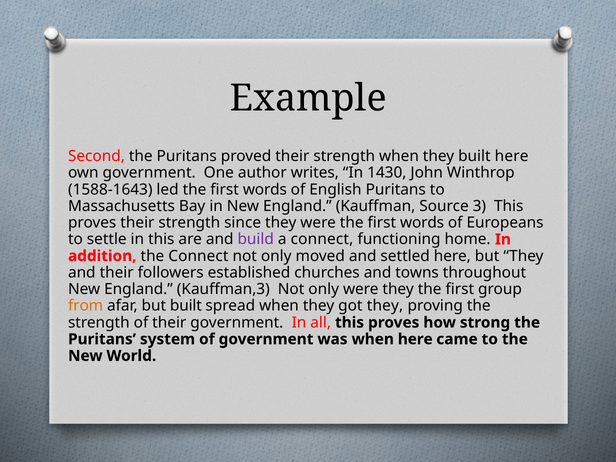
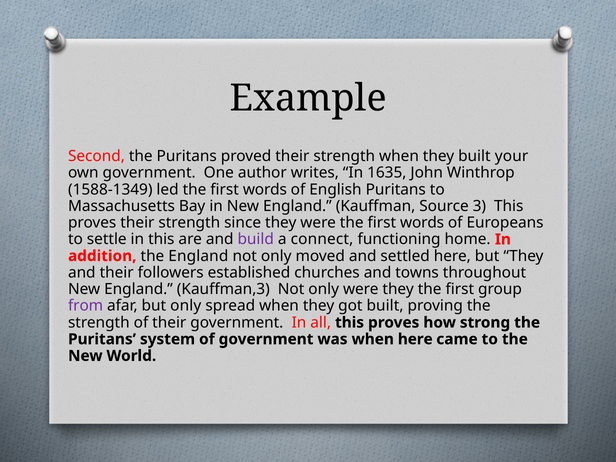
built here: here -> your
1430: 1430 -> 1635
1588-1643: 1588-1643 -> 1588-1349
the Connect: Connect -> England
from colour: orange -> purple
but built: built -> only
got they: they -> built
